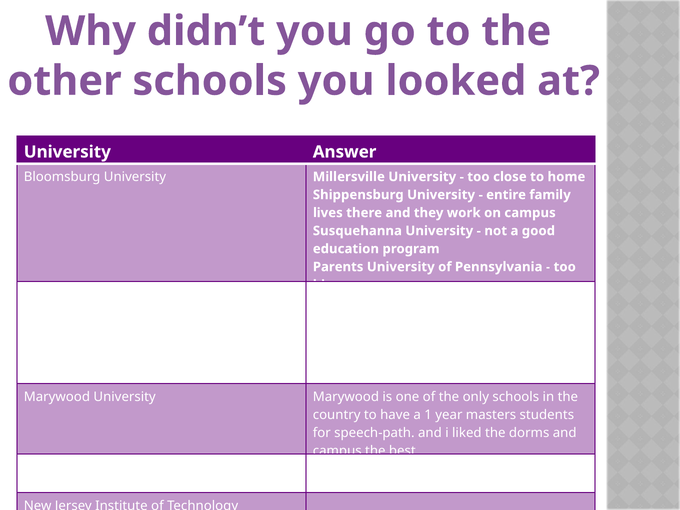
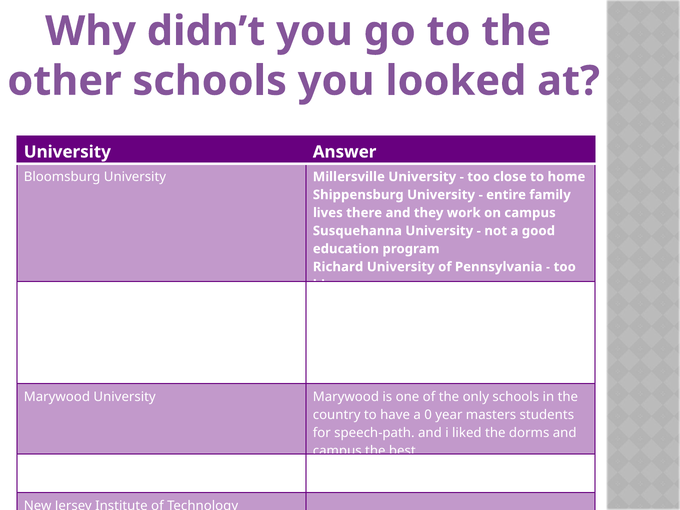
Parents: Parents -> Richard
1: 1 -> 0
